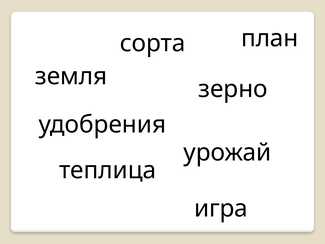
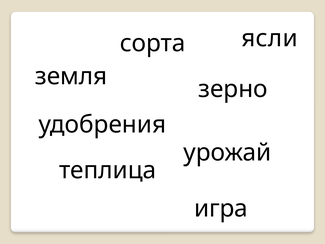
план: план -> ясли
